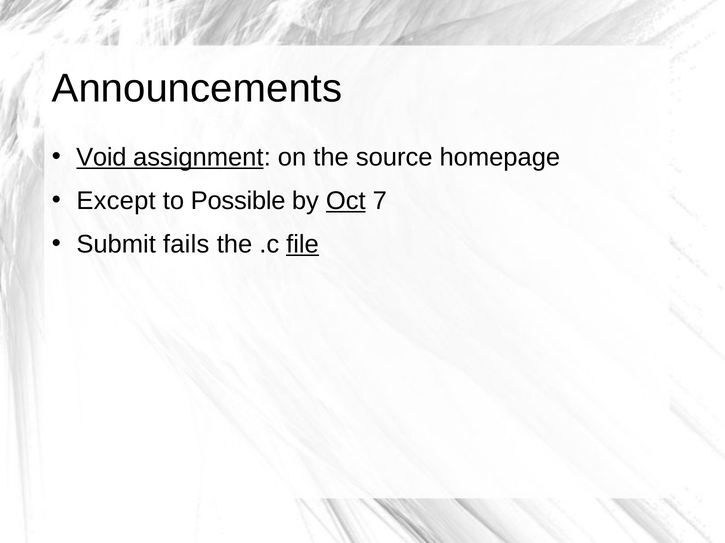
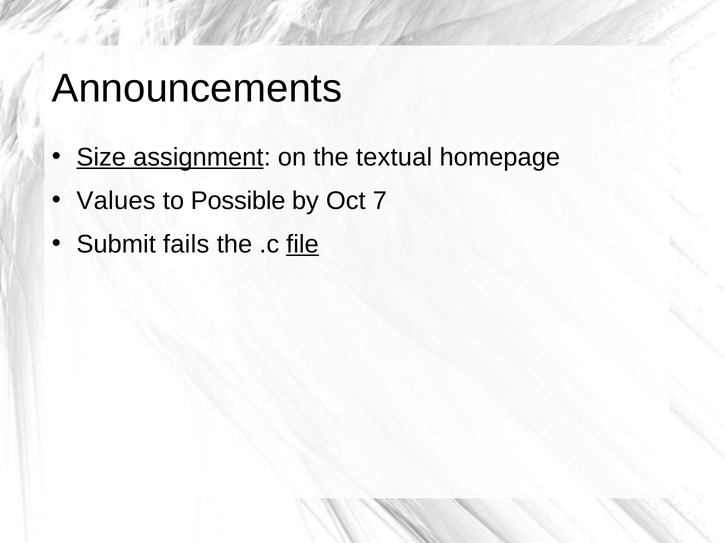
Void: Void -> Size
source: source -> textual
Except: Except -> Values
Oct underline: present -> none
